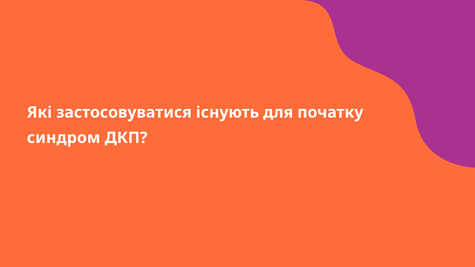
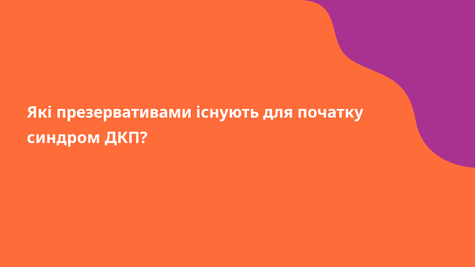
застосовуватися: застосовуватися -> презервативами
